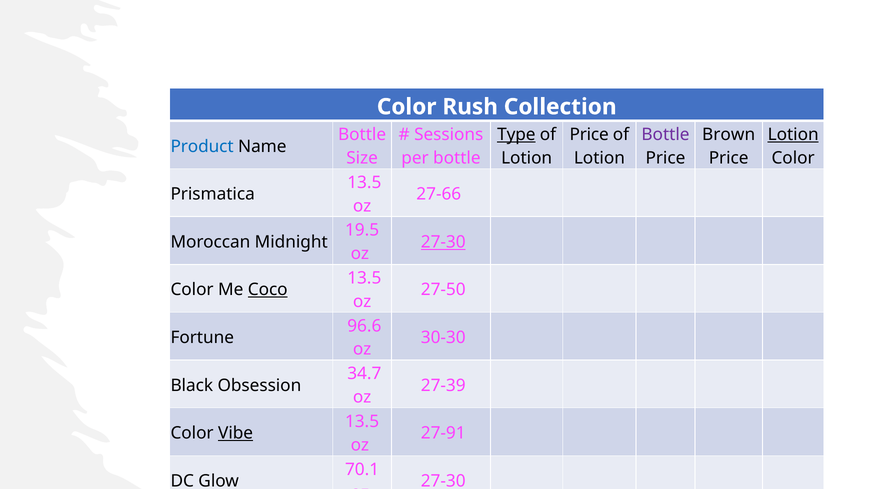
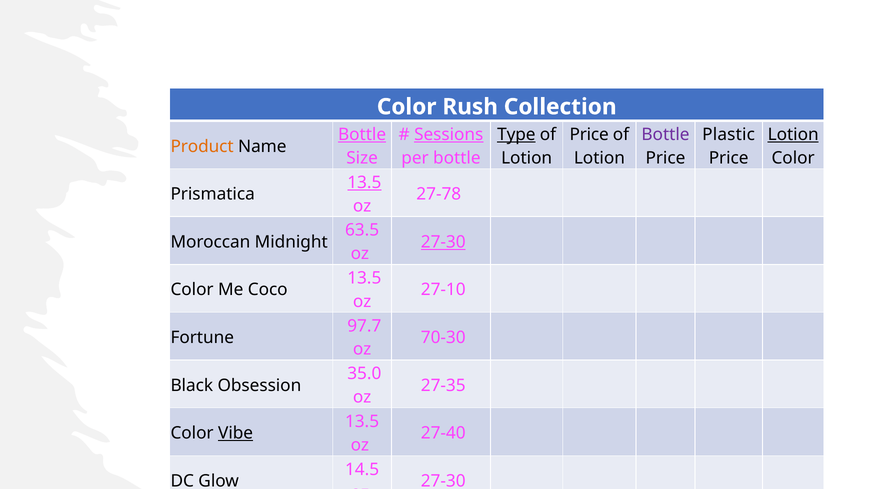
Bottle at (362, 135) underline: none -> present
Sessions underline: none -> present
Brown: Brown -> Plastic
Product colour: blue -> orange
13.5 at (364, 183) underline: none -> present
27-66: 27-66 -> 27-78
19.5: 19.5 -> 63.5
Coco underline: present -> none
27-50: 27-50 -> 27-10
96.6: 96.6 -> 97.7
30-30: 30-30 -> 70-30
34.7: 34.7 -> 35.0
27-39: 27-39 -> 27-35
27-91: 27-91 -> 27-40
70.1: 70.1 -> 14.5
